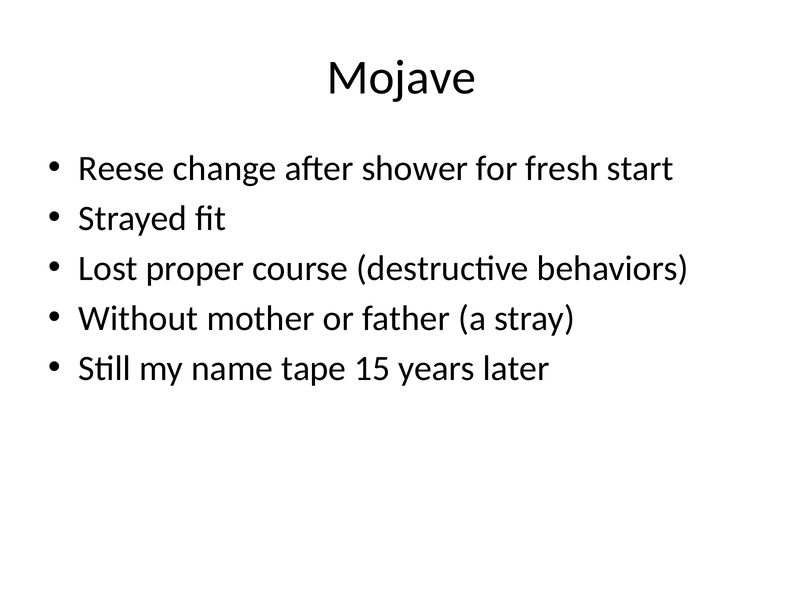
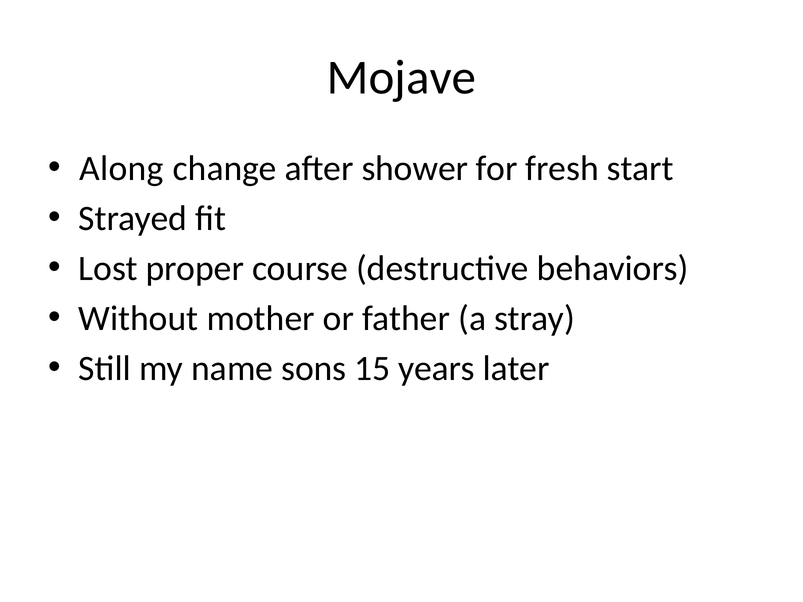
Reese: Reese -> Along
tape: tape -> sons
